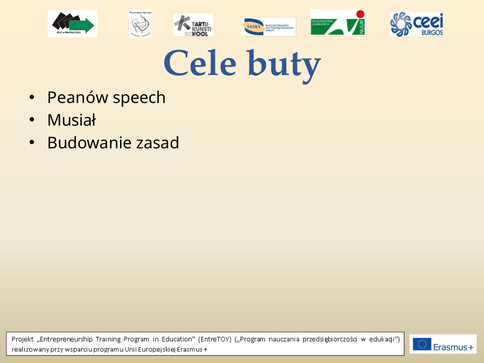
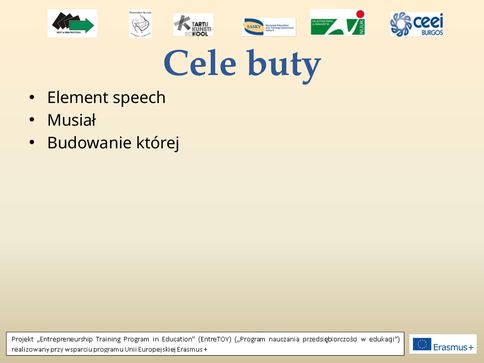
Peanów: Peanów -> Element
zasad: zasad -> której
